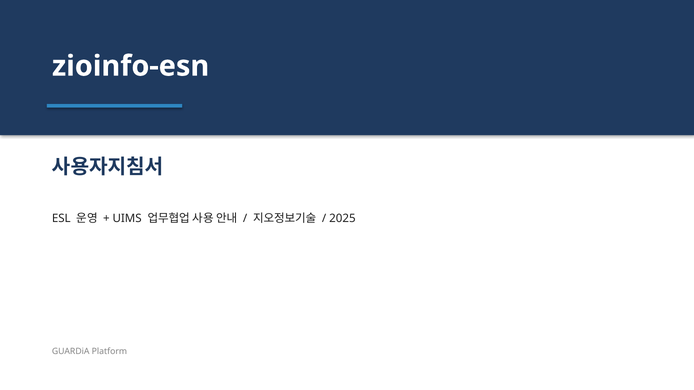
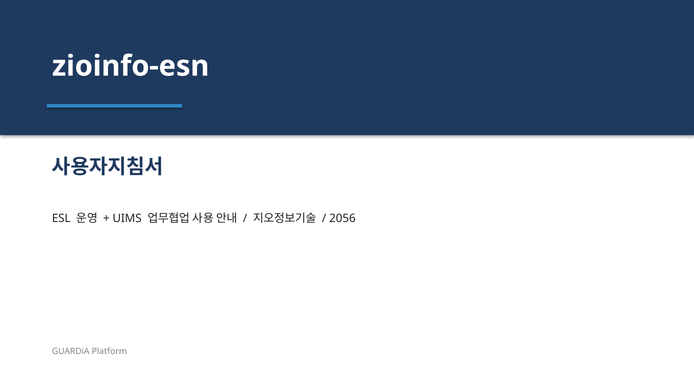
2025: 2025 -> 2056
